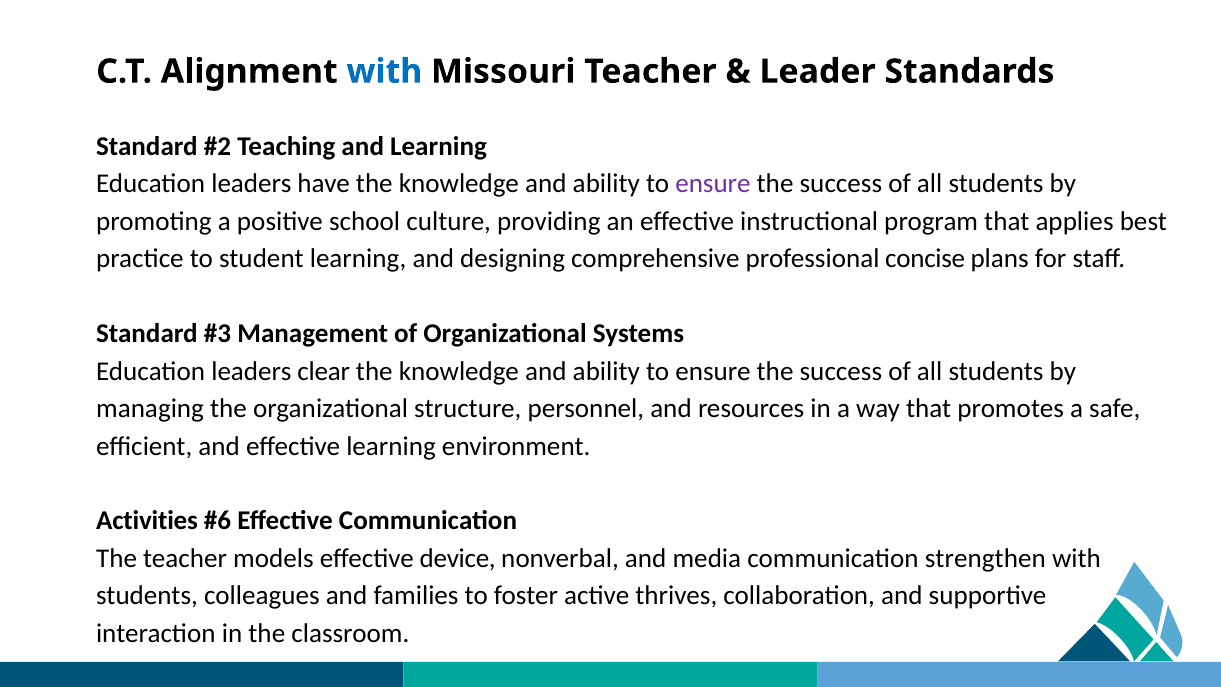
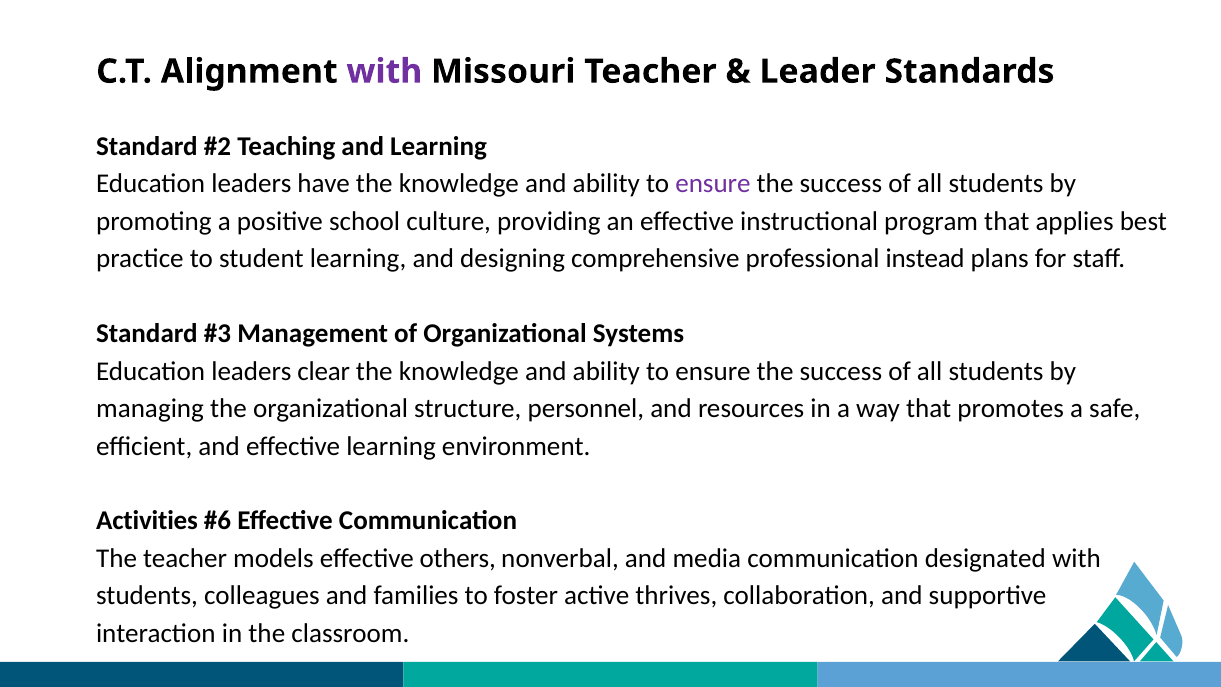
with at (384, 72) colour: blue -> purple
concise: concise -> instead
device: device -> others
strengthen: strengthen -> designated
